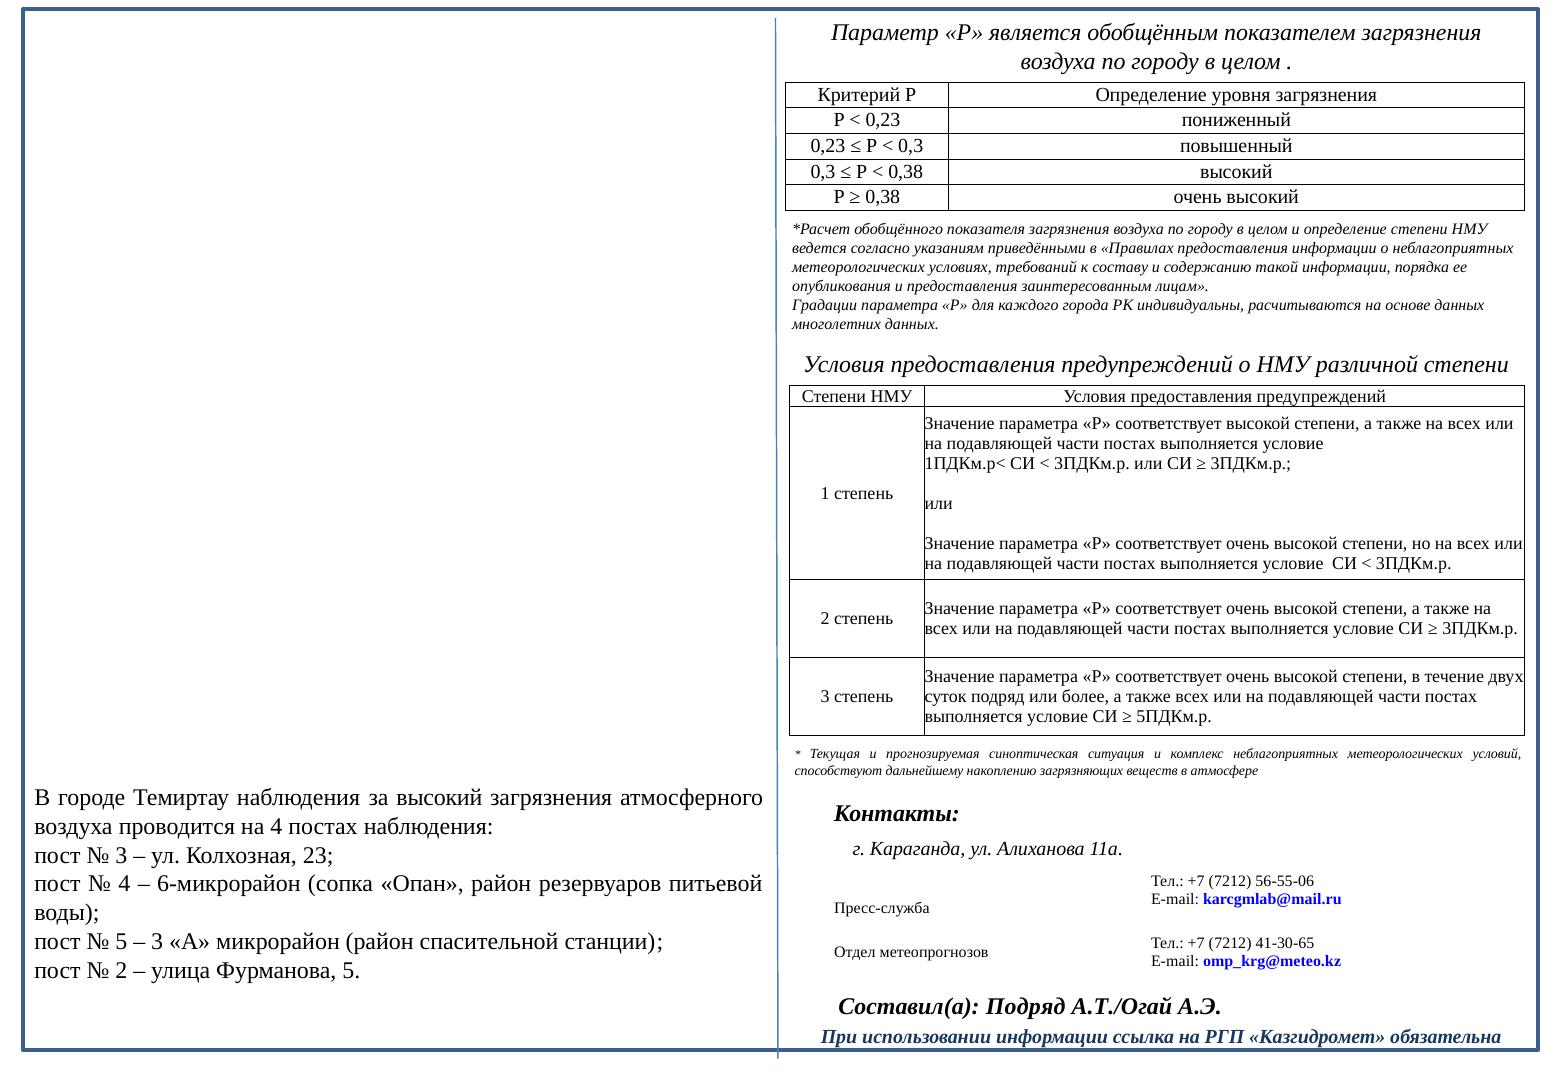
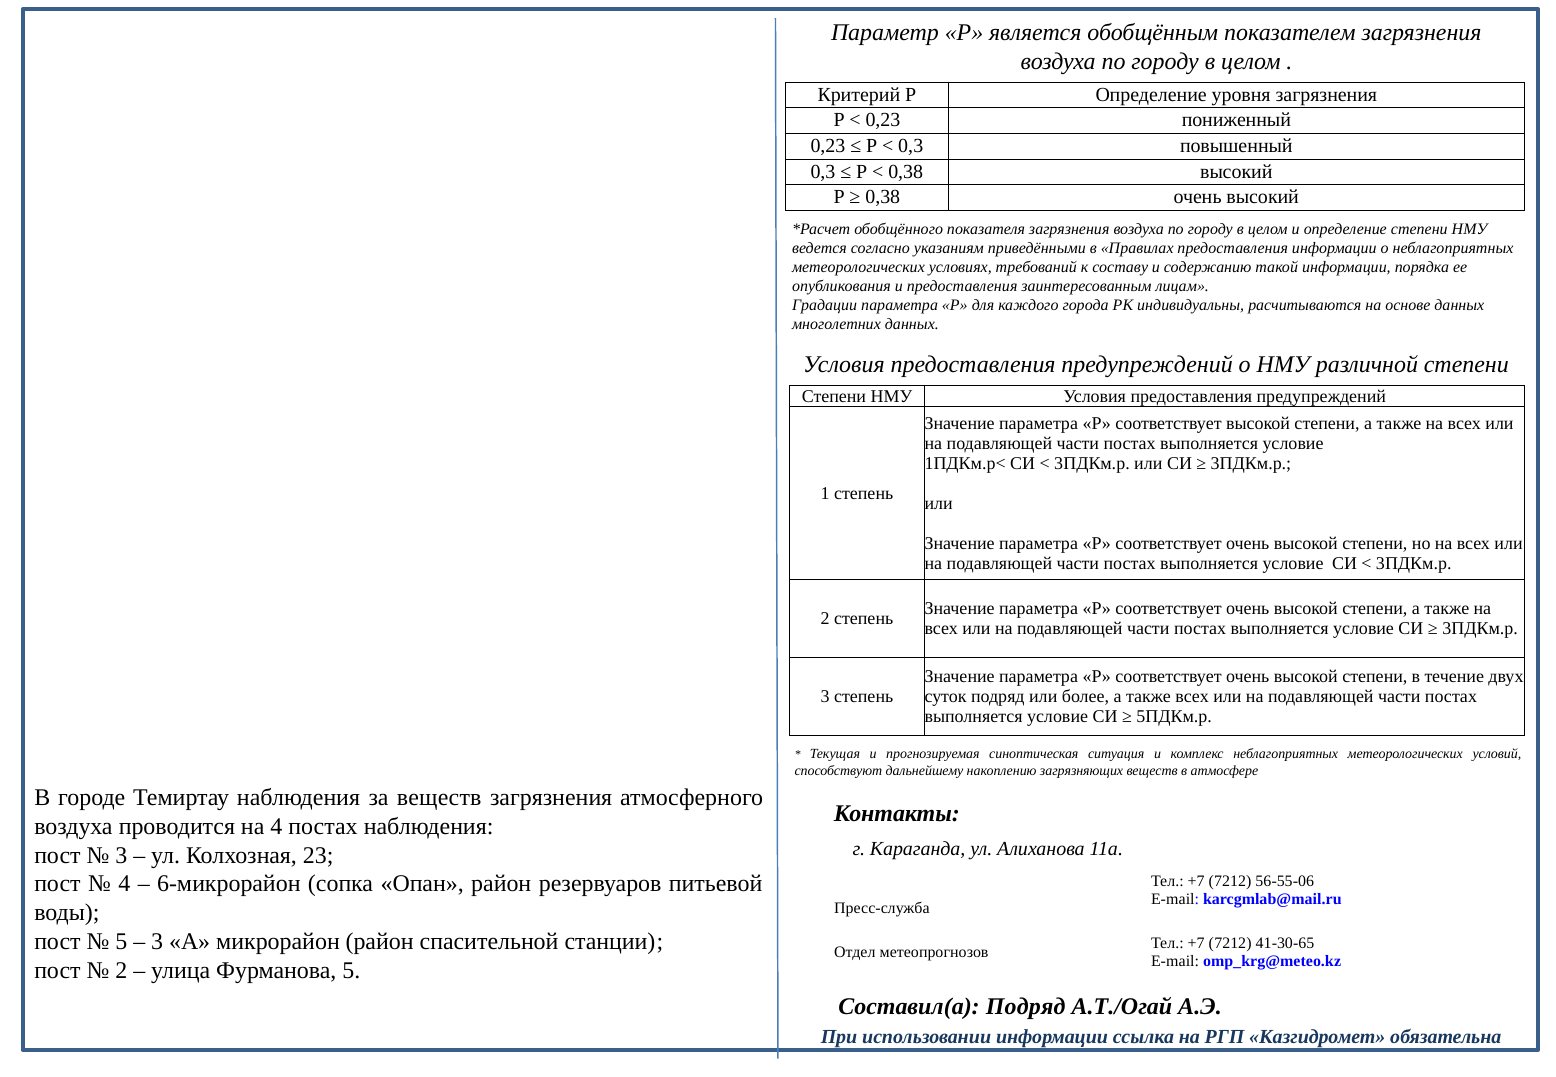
за высокий: высокий -> веществ
